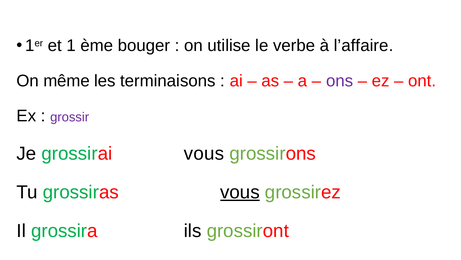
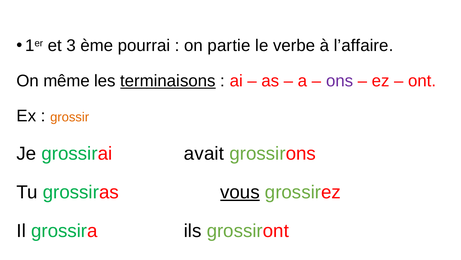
1: 1 -> 3
bouger: bouger -> pourrai
utilise: utilise -> partie
terminaisons underline: none -> present
grossir colour: purple -> orange
grossirai vous: vous -> avait
